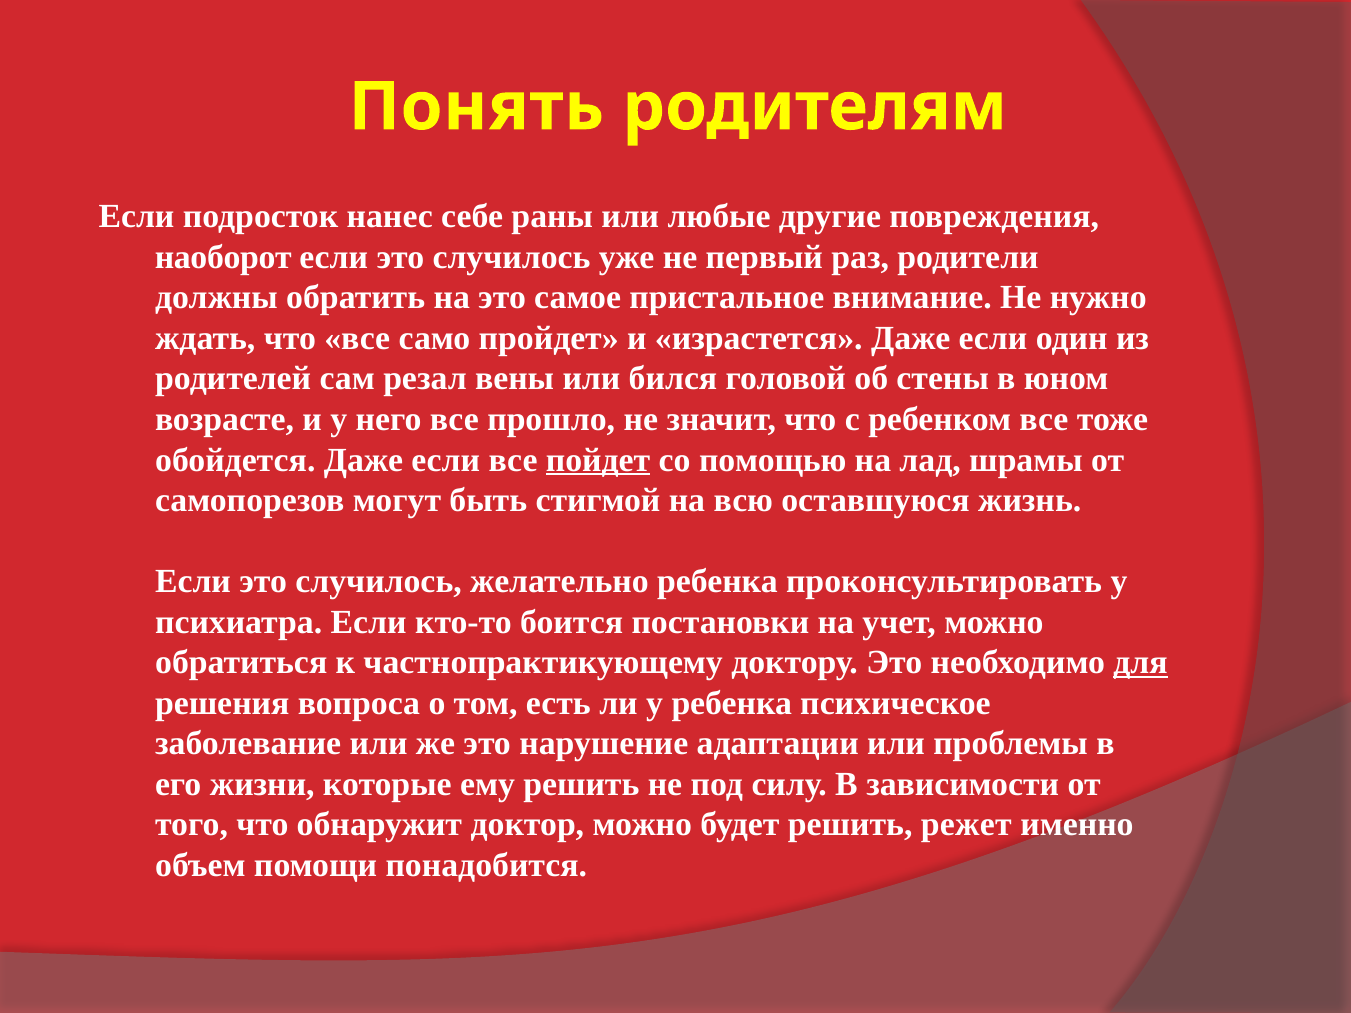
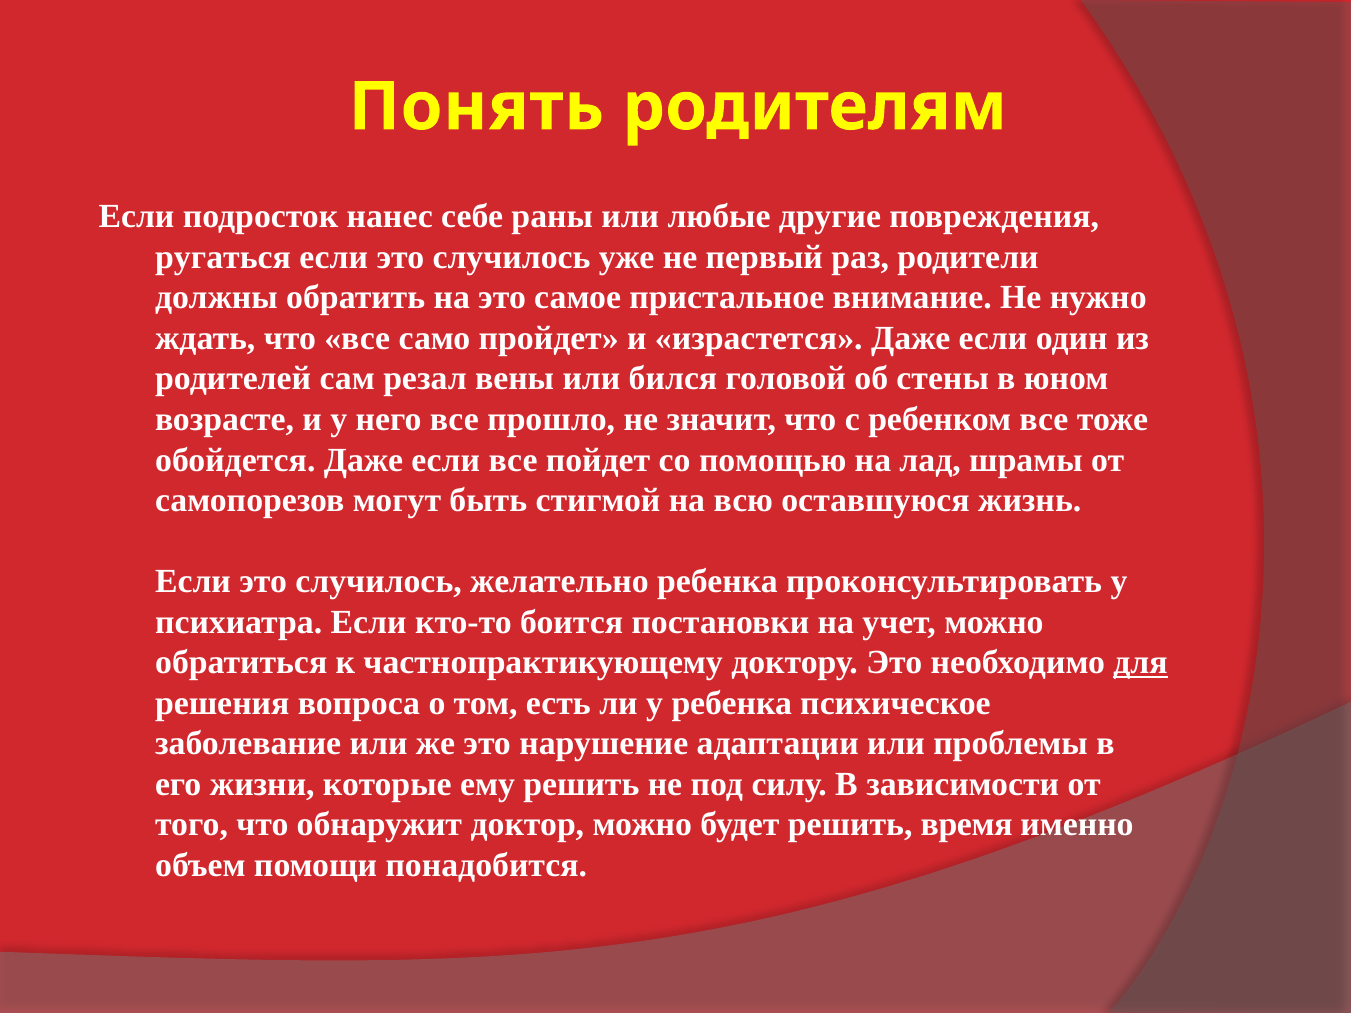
наоборот: наоборот -> ругаться
пойдет underline: present -> none
режет: режет -> время
